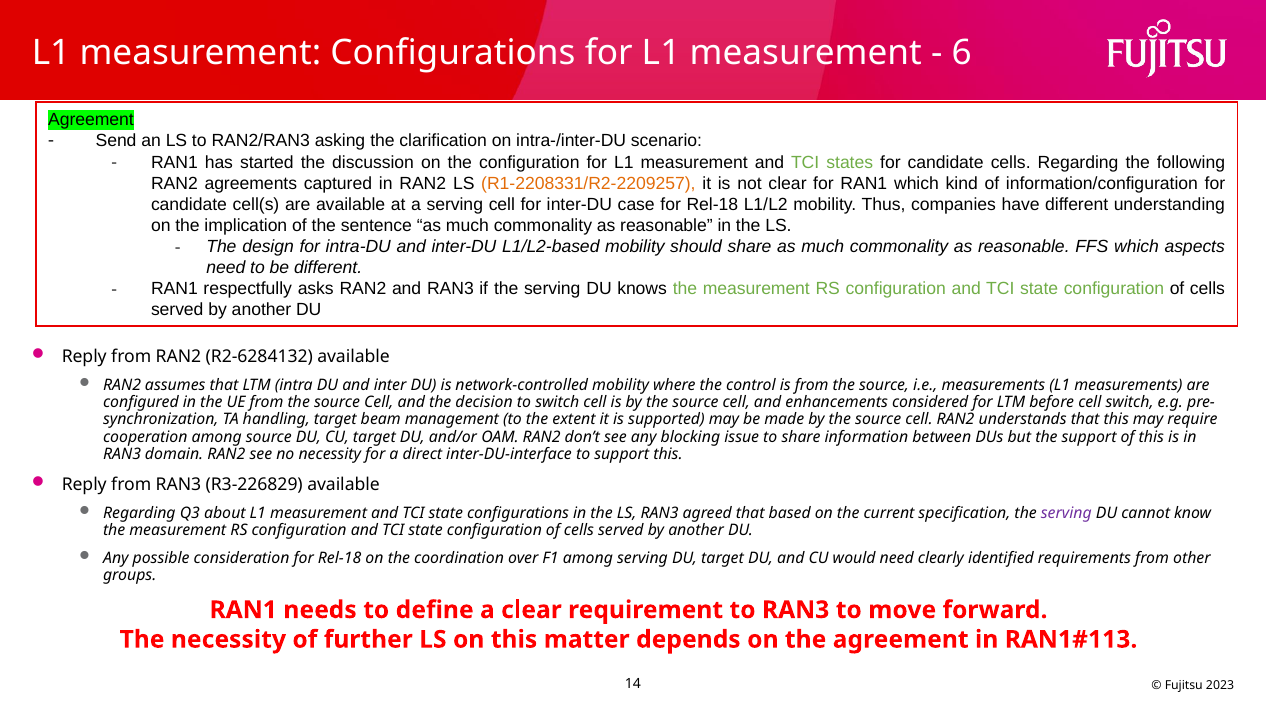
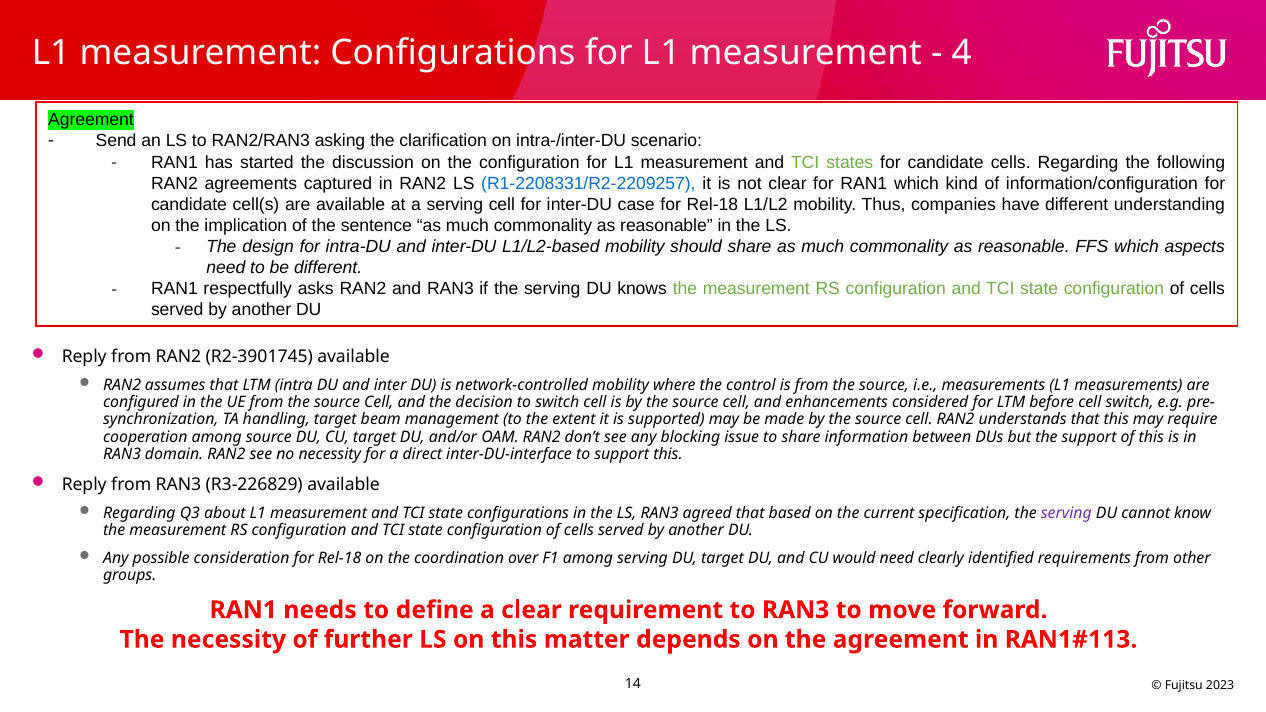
6: 6 -> 4
R1-2208331/R2-2209257 colour: orange -> blue
R2-6284132: R2-6284132 -> R2-3901745
